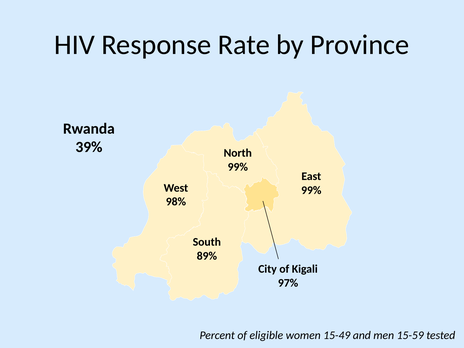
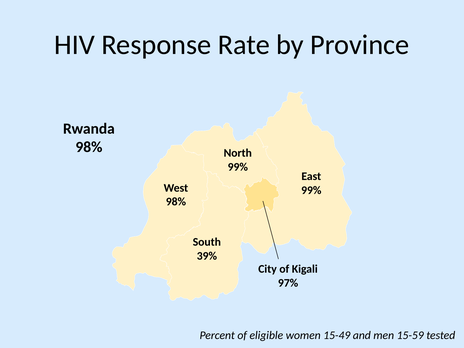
39% at (89, 147): 39% -> 98%
89%: 89% -> 39%
